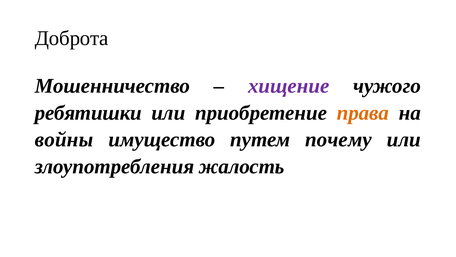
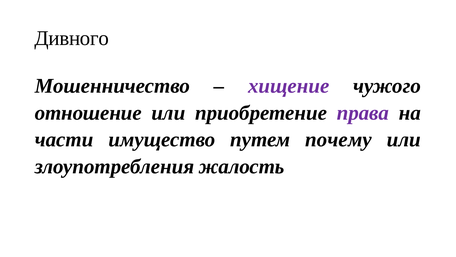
Доброта: Доброта -> Дивного
ребятишки: ребятишки -> отношение
права colour: orange -> purple
войны: войны -> части
